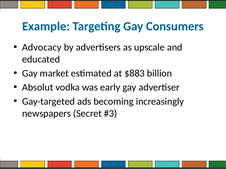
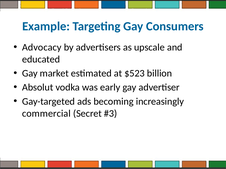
$883: $883 -> $523
newspapers: newspapers -> commercial
